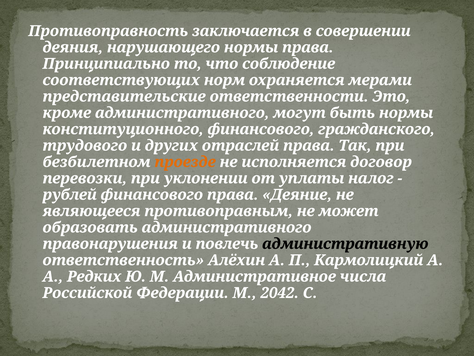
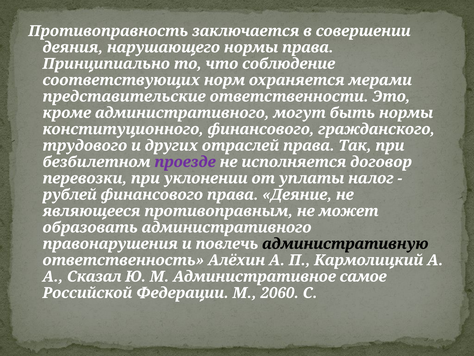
проезде colour: orange -> purple
Редких: Редких -> Сказал
числа: числа -> самое
2042: 2042 -> 2060
